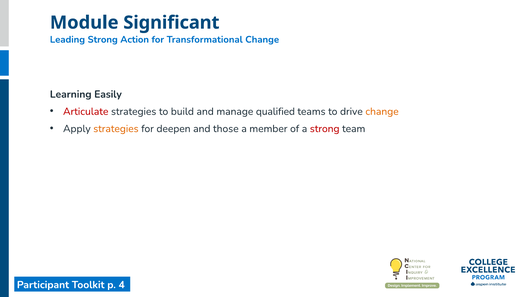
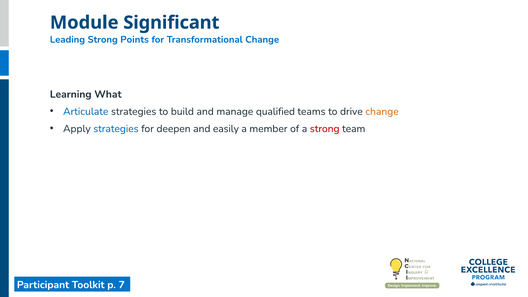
Action: Action -> Points
Easily: Easily -> What
Articulate colour: red -> blue
strategies at (116, 129) colour: orange -> blue
those: those -> easily
4: 4 -> 7
